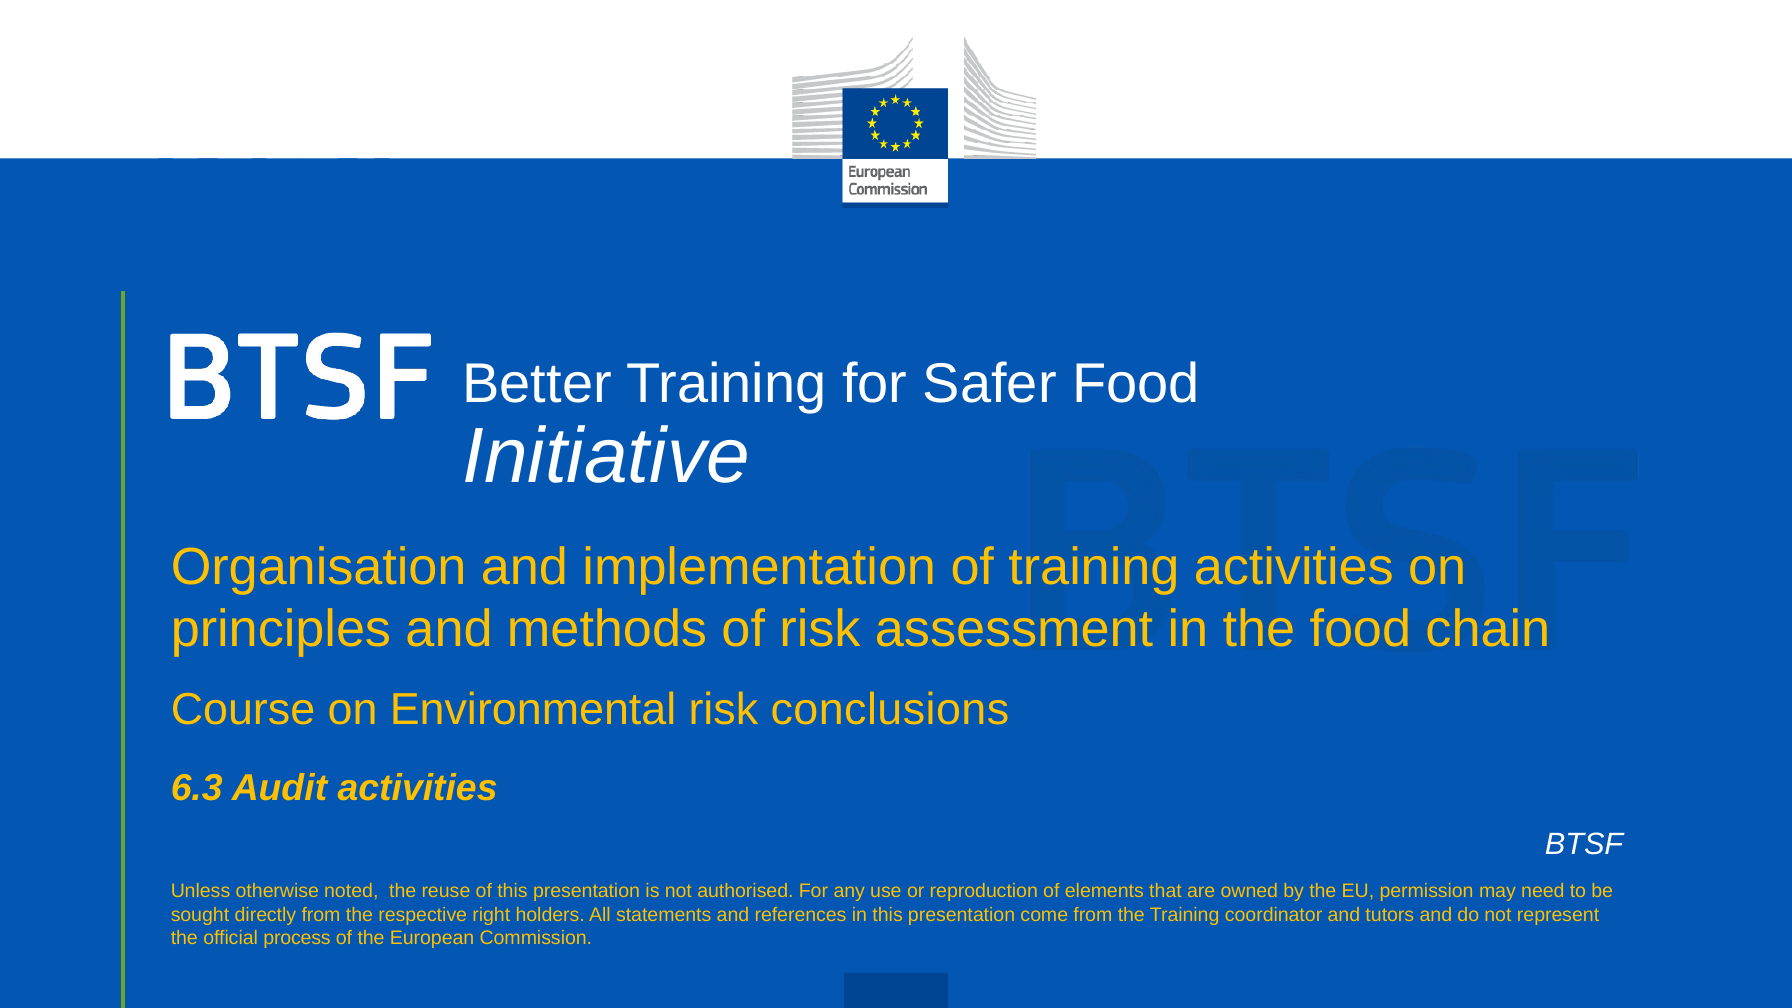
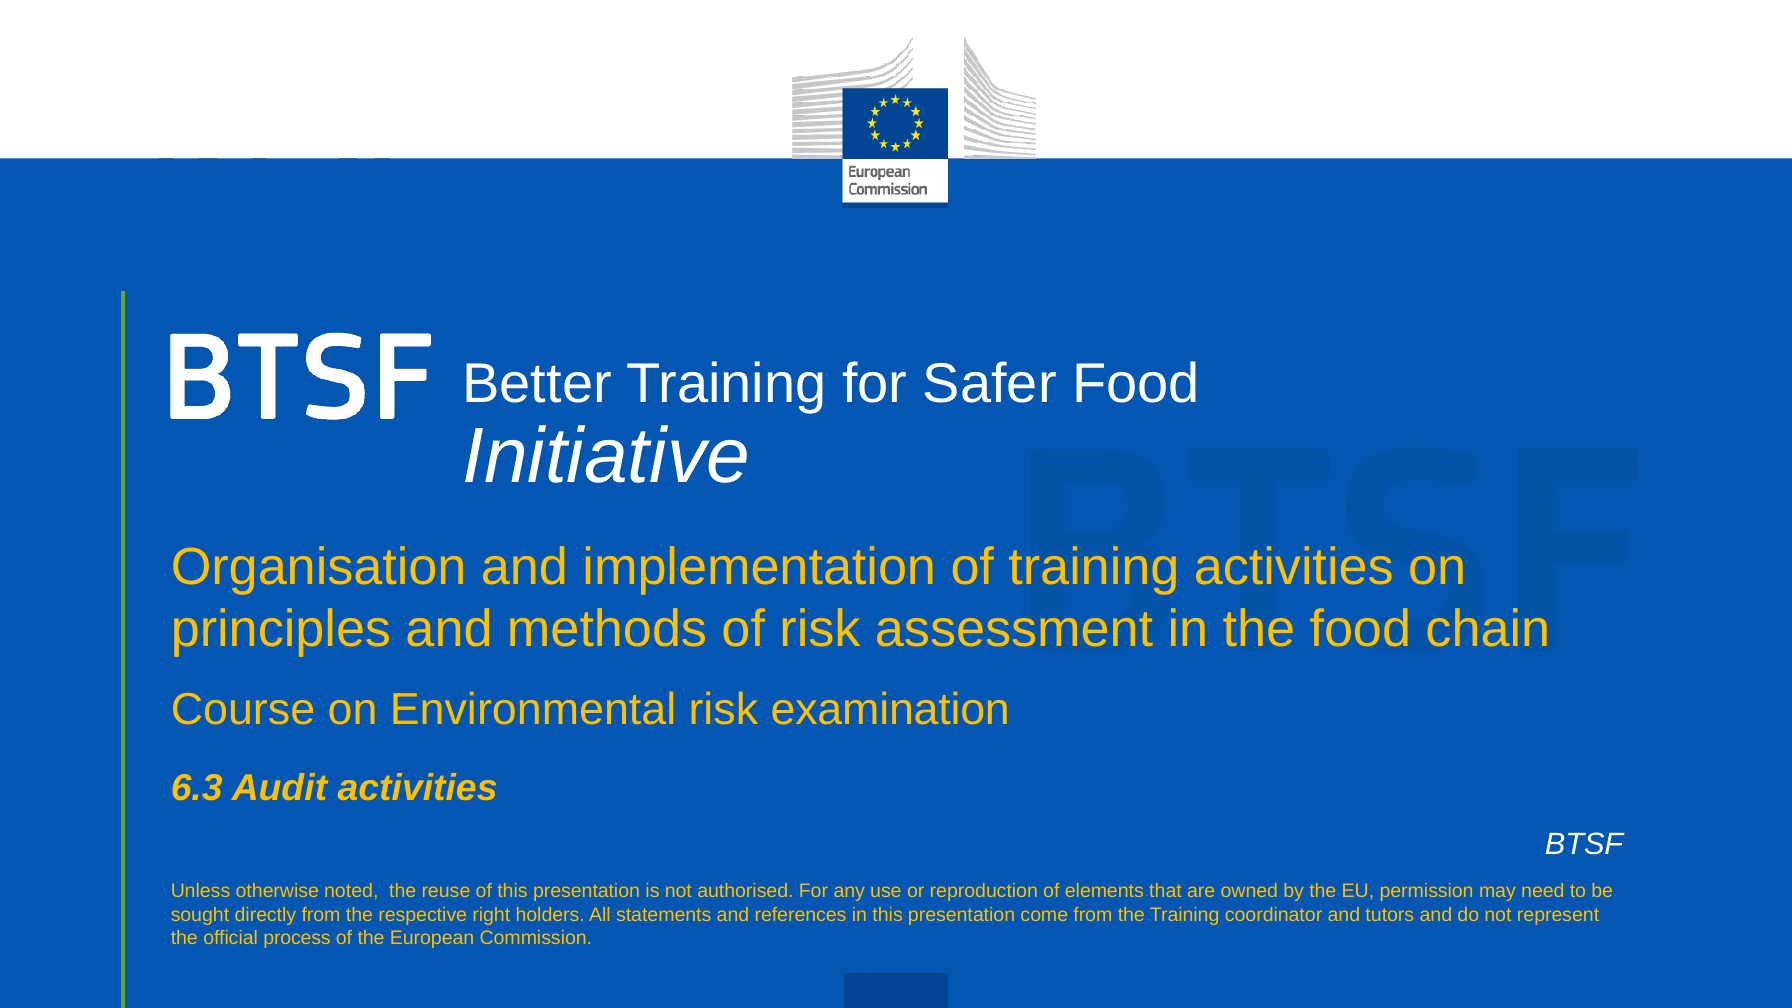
conclusions: conclusions -> examination
